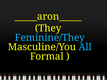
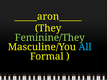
Feminine/They colour: light blue -> light green
